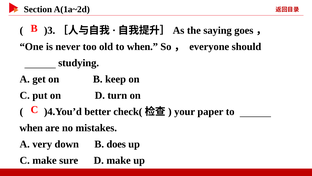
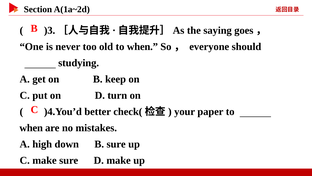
very: very -> high
B does: does -> sure
